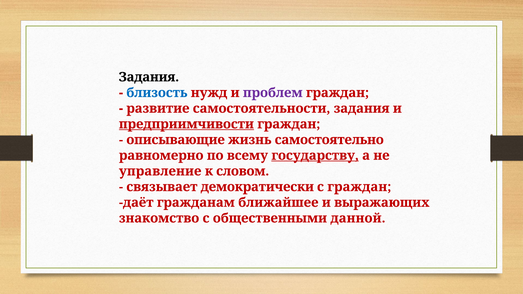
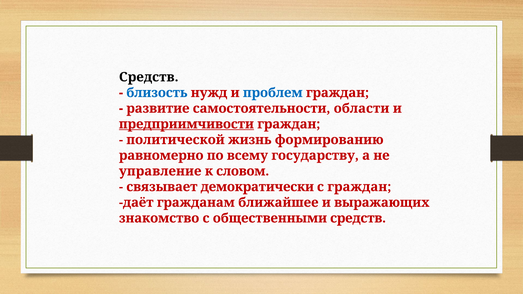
Задания at (149, 77): Задания -> Средств
проблем colour: purple -> blue
самостоятельности задания: задания -> области
описывающие: описывающие -> политической
самостоятельно: самостоятельно -> формированию
государству underline: present -> none
общественными данной: данной -> средств
